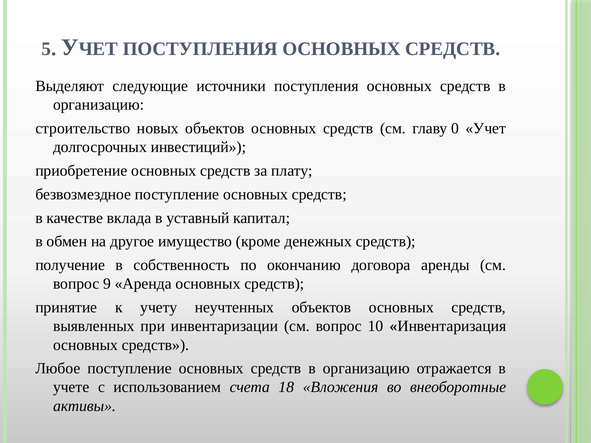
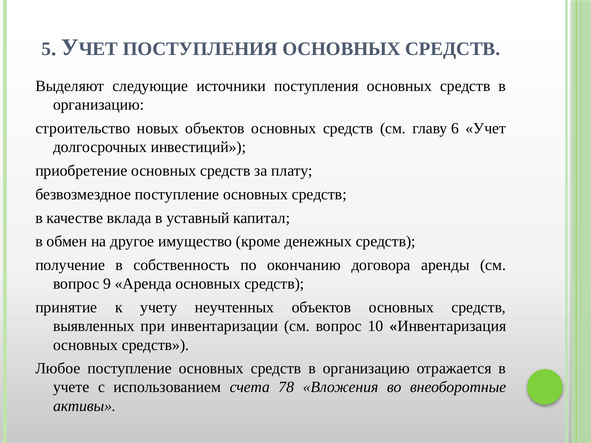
0: 0 -> 6
18: 18 -> 78
